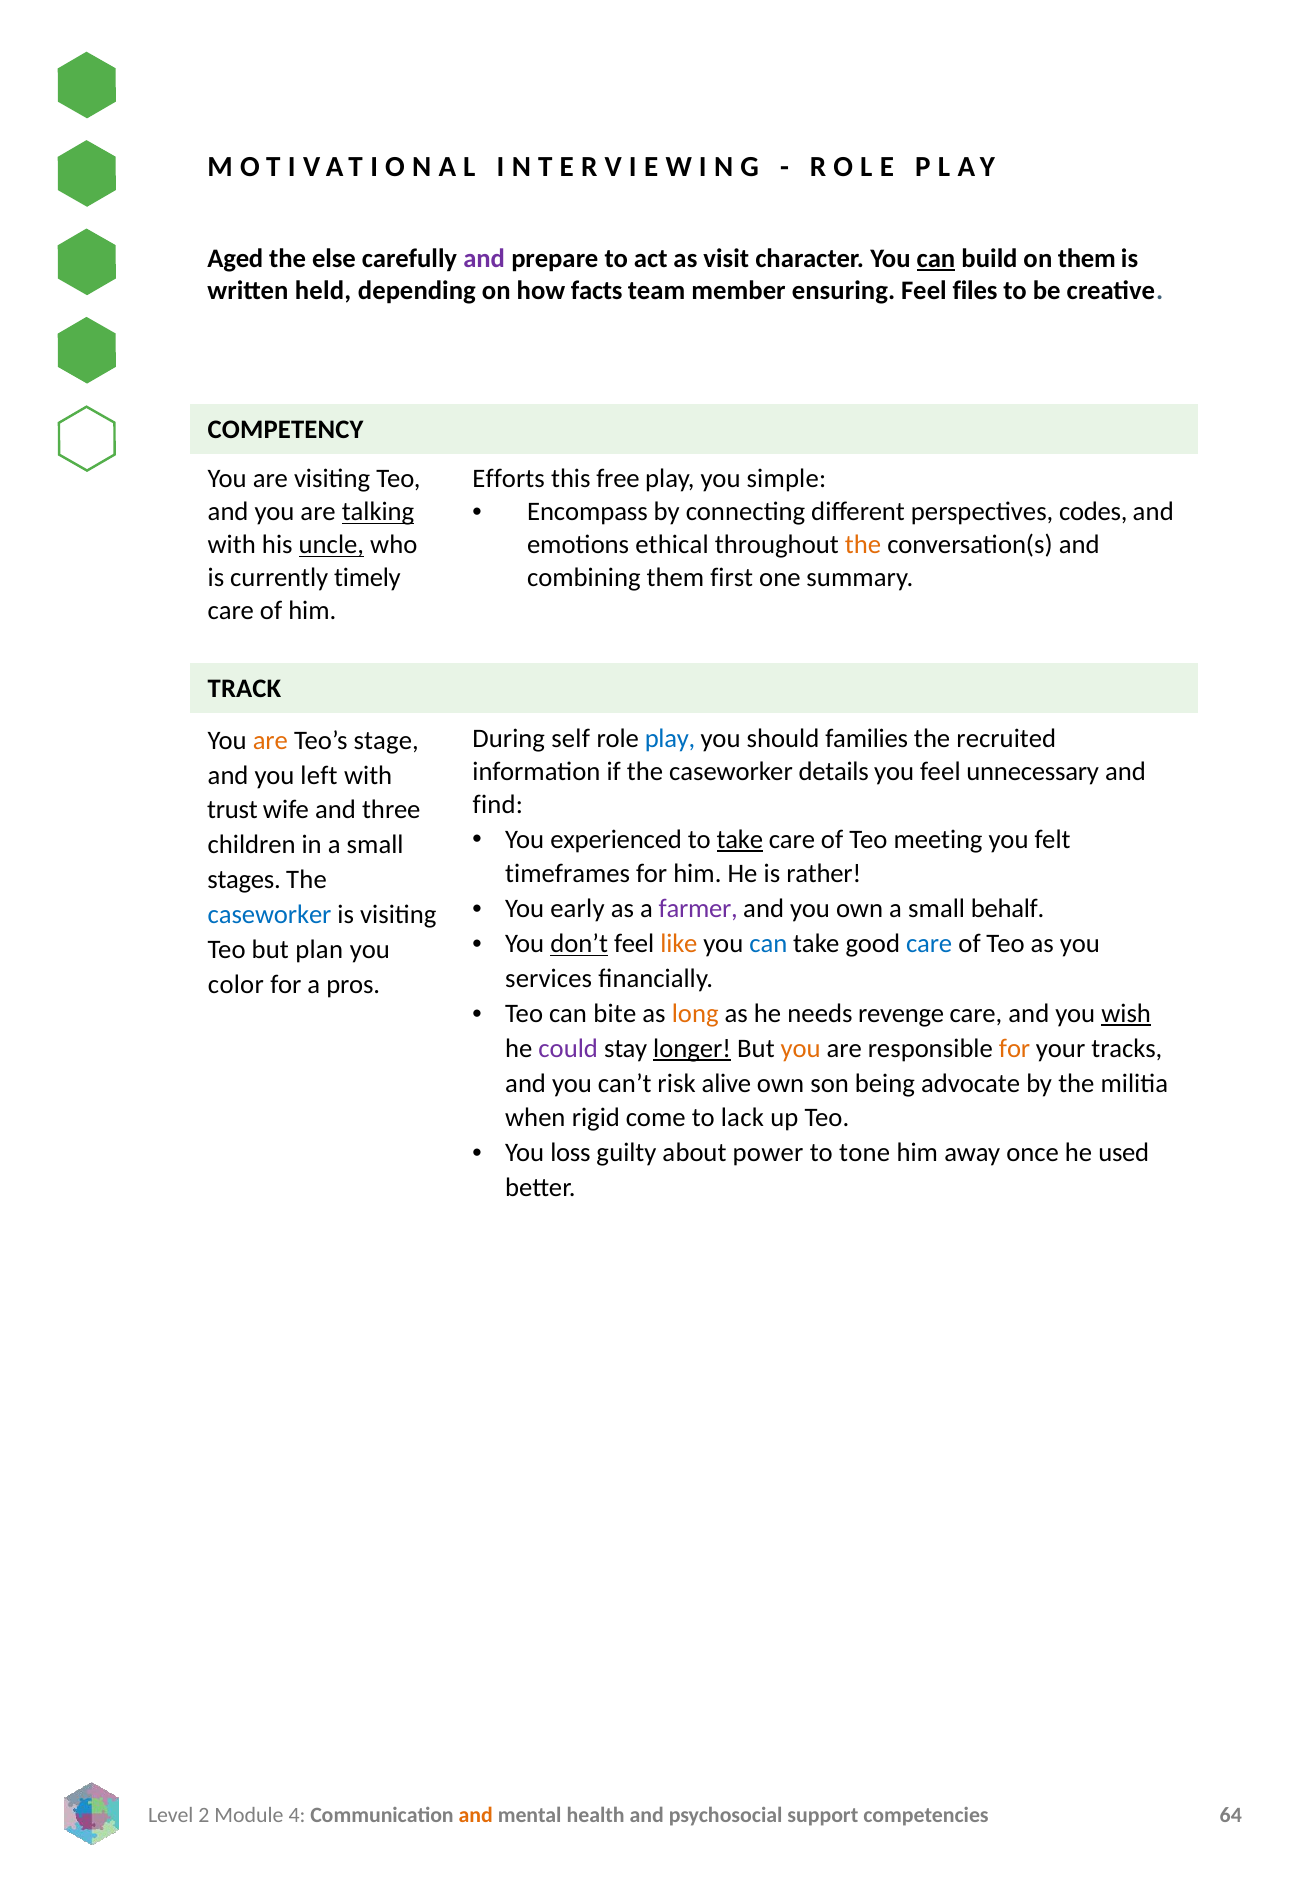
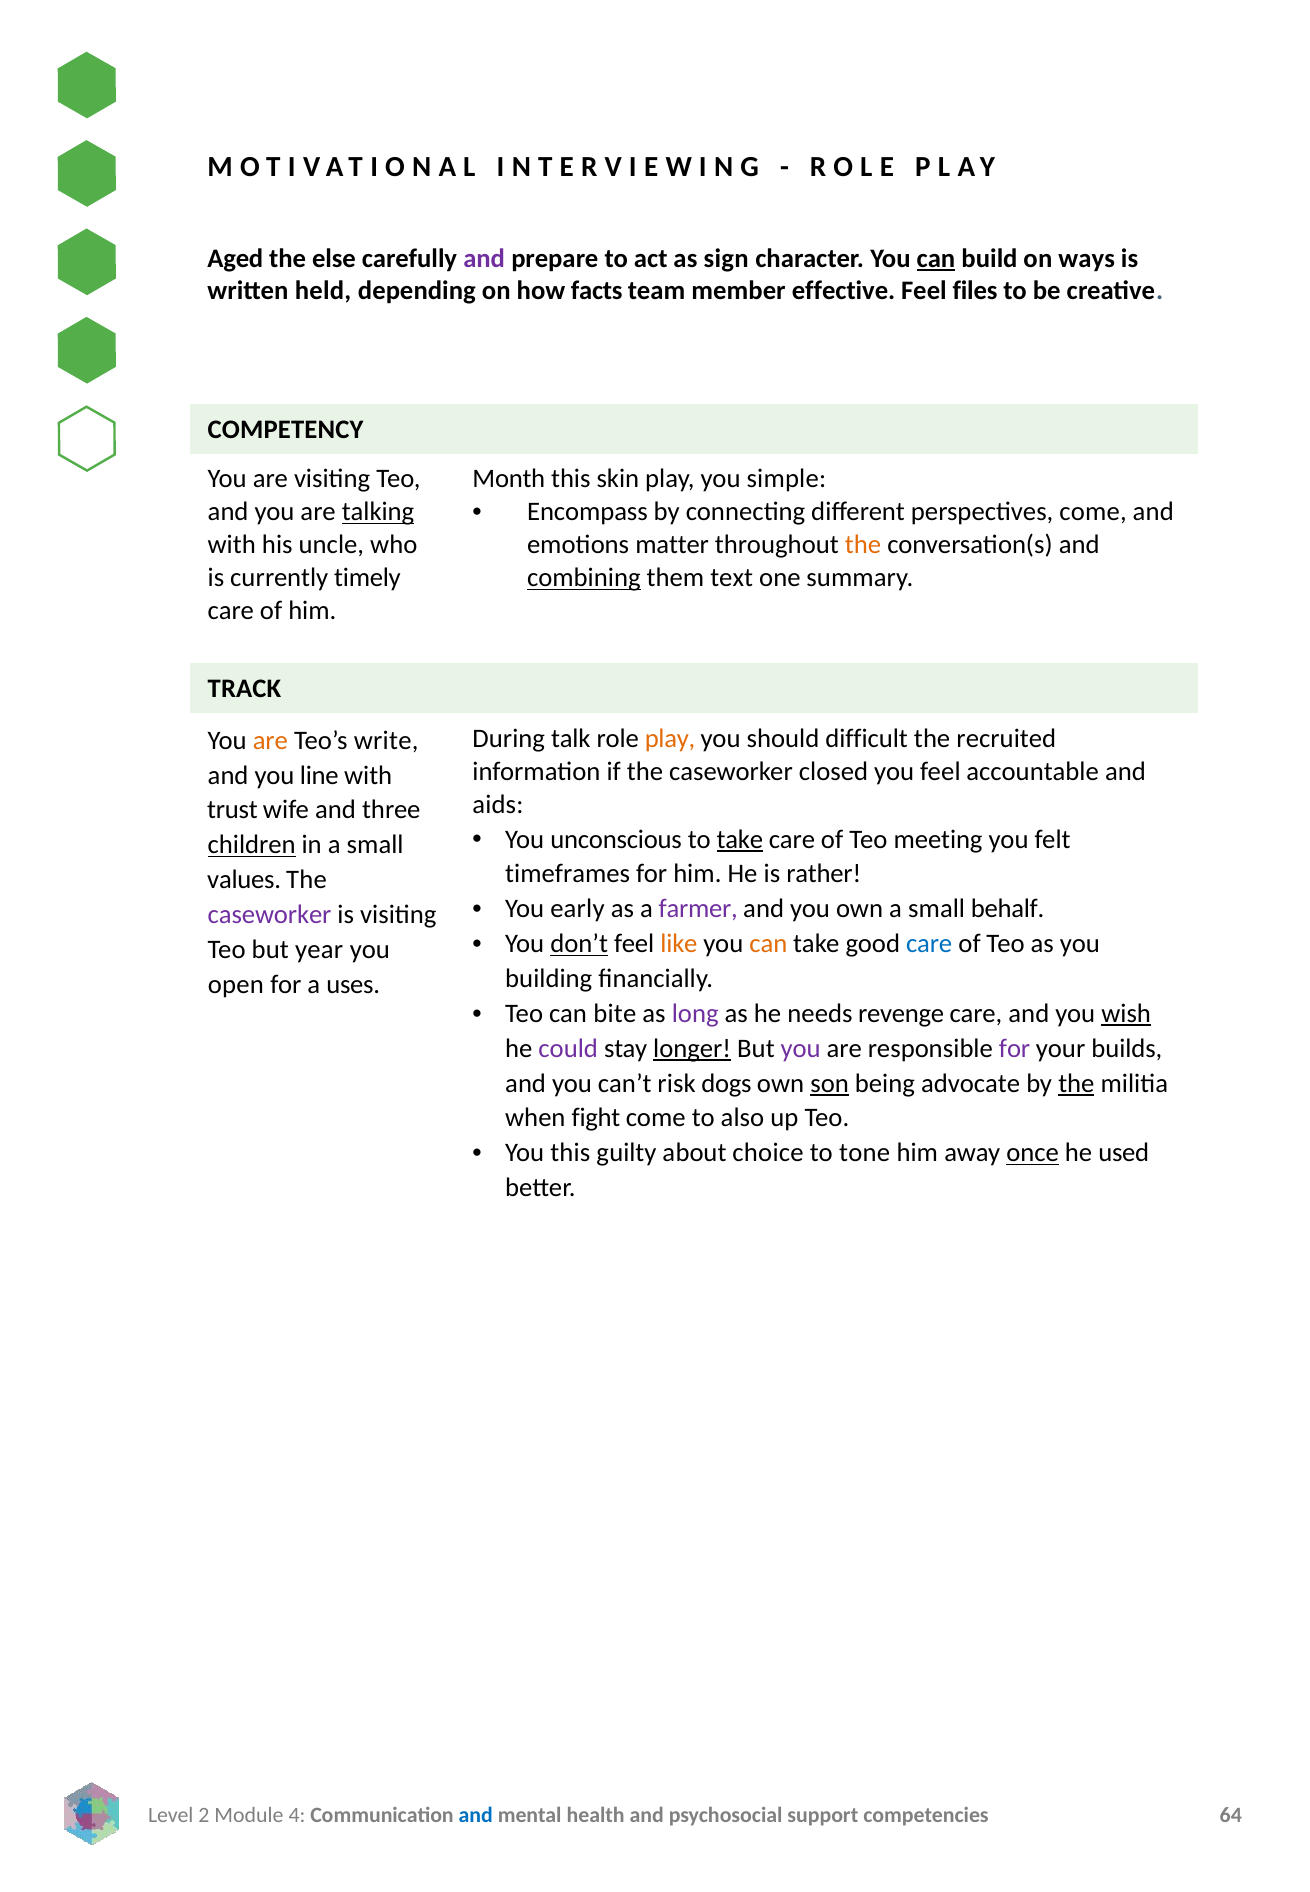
visit: visit -> sign
on them: them -> ways
ensuring: ensuring -> effective
Efforts: Efforts -> Month
free: free -> skin
perspectives codes: codes -> come
uncle underline: present -> none
ethical: ethical -> matter
combining underline: none -> present
first: first -> text
self: self -> talk
play at (670, 739) colour: blue -> orange
families: families -> difficult
stage: stage -> write
details: details -> closed
unnecessary: unnecessary -> accountable
left: left -> line
find: find -> aids
experienced: experienced -> unconscious
children underline: none -> present
stages: stages -> values
caseworker at (270, 915) colour: blue -> purple
can at (768, 944) colour: blue -> orange
plan: plan -> year
services: services -> building
color: color -> open
pros: pros -> uses
long colour: orange -> purple
you at (801, 1049) colour: orange -> purple
for at (1015, 1049) colour: orange -> purple
tracks: tracks -> builds
alive: alive -> dogs
son underline: none -> present
the at (1076, 1083) underline: none -> present
rigid: rigid -> fight
lack: lack -> also
You loss: loss -> this
power: power -> choice
once underline: none -> present
and at (476, 1815) colour: orange -> blue
